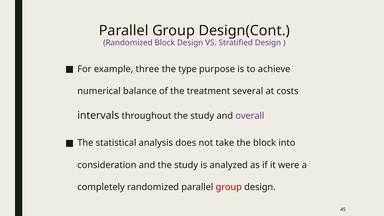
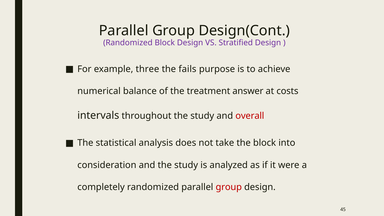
type: type -> fails
several: several -> answer
overall colour: purple -> red
